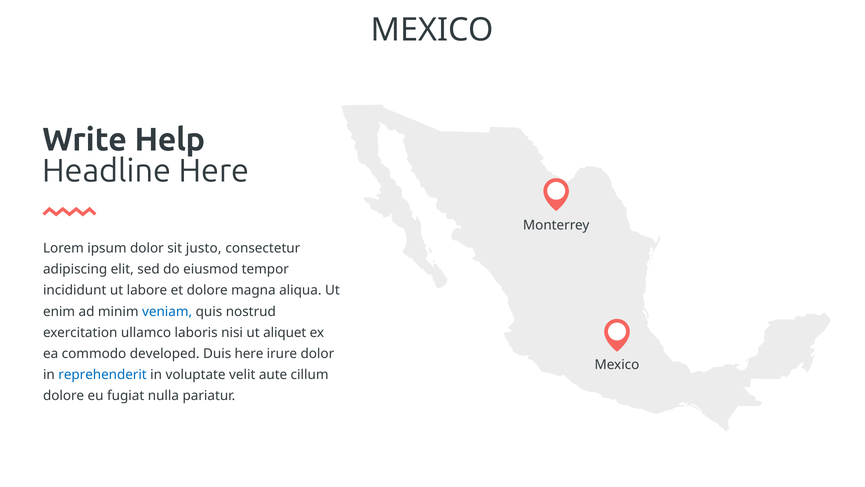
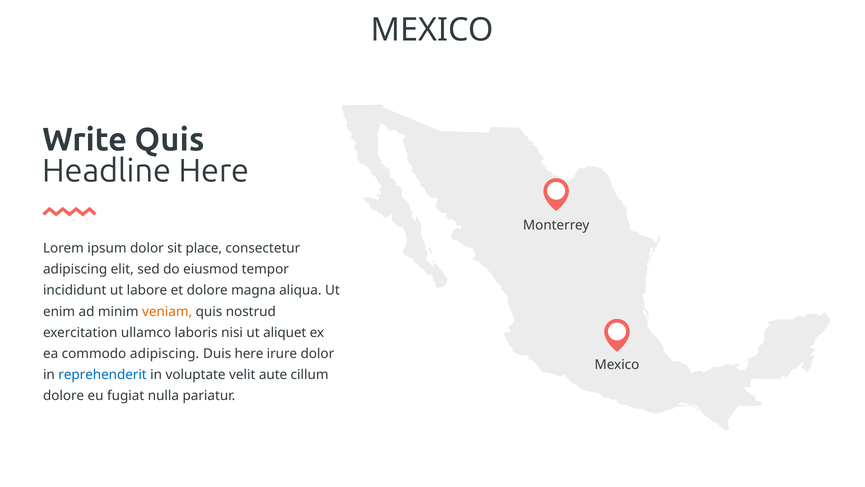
Write Help: Help -> Quis
justo: justo -> place
veniam colour: blue -> orange
commodo developed: developed -> adipiscing
